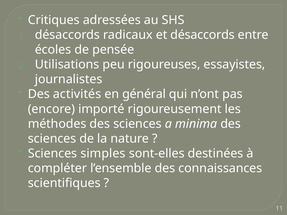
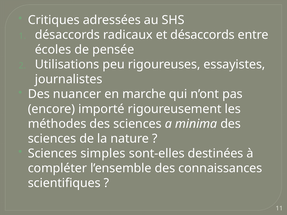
activités: activités -> nuancer
général: général -> marche
